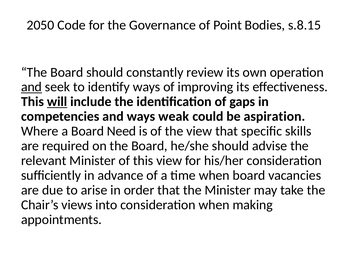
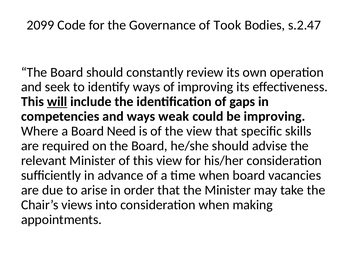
2050: 2050 -> 2099
Point: Point -> Took
s.8.15: s.8.15 -> s.2.47
and at (31, 87) underline: present -> none
be aspiration: aspiration -> improving
